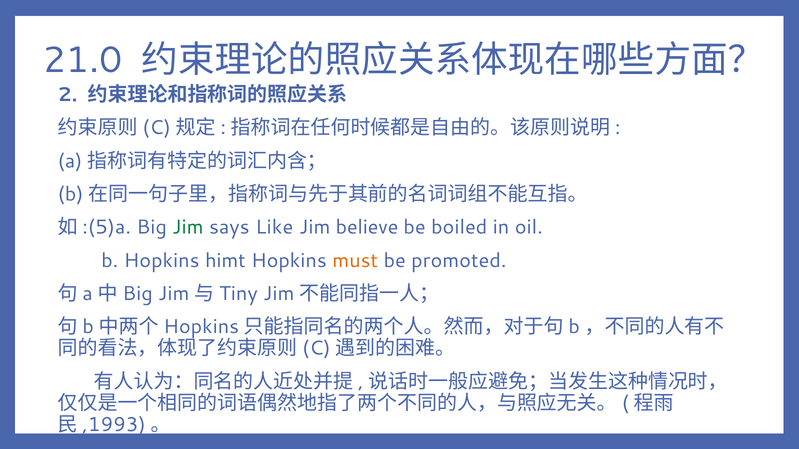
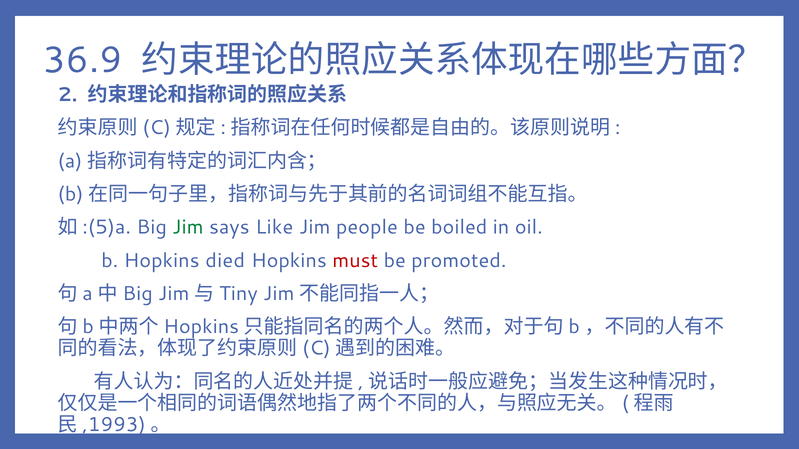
21.0: 21.0 -> 36.9
believe: believe -> people
himt: himt -> died
must colour: orange -> red
